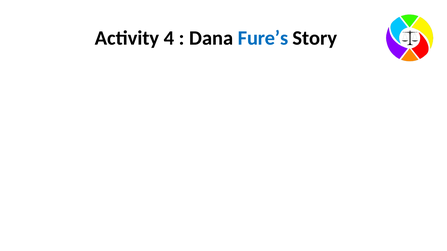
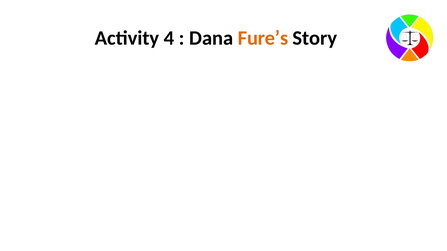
Fure’s colour: blue -> orange
